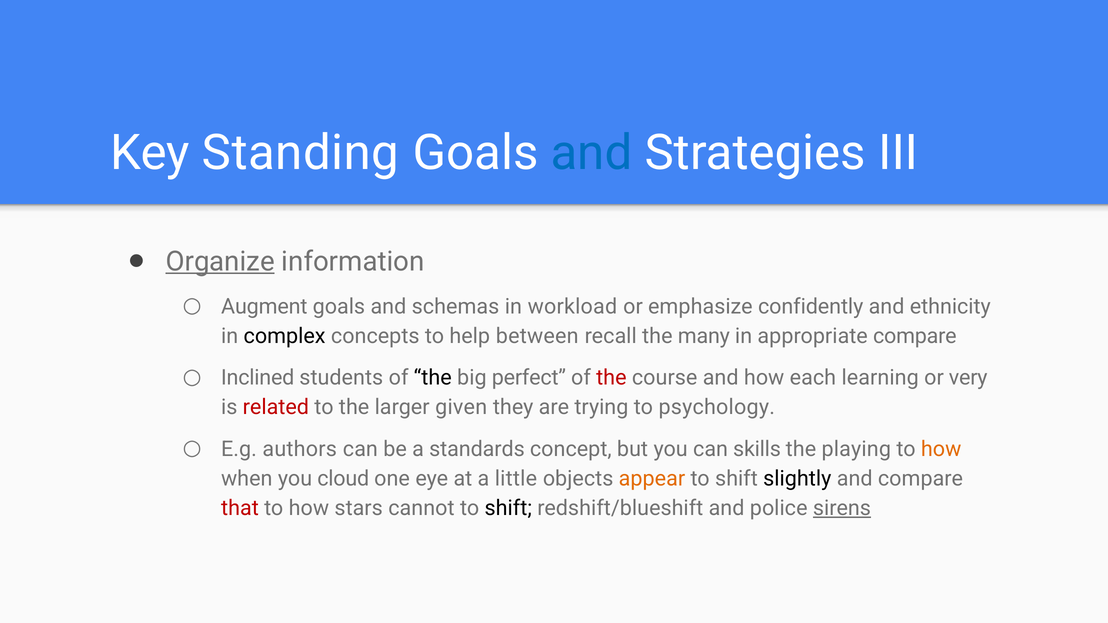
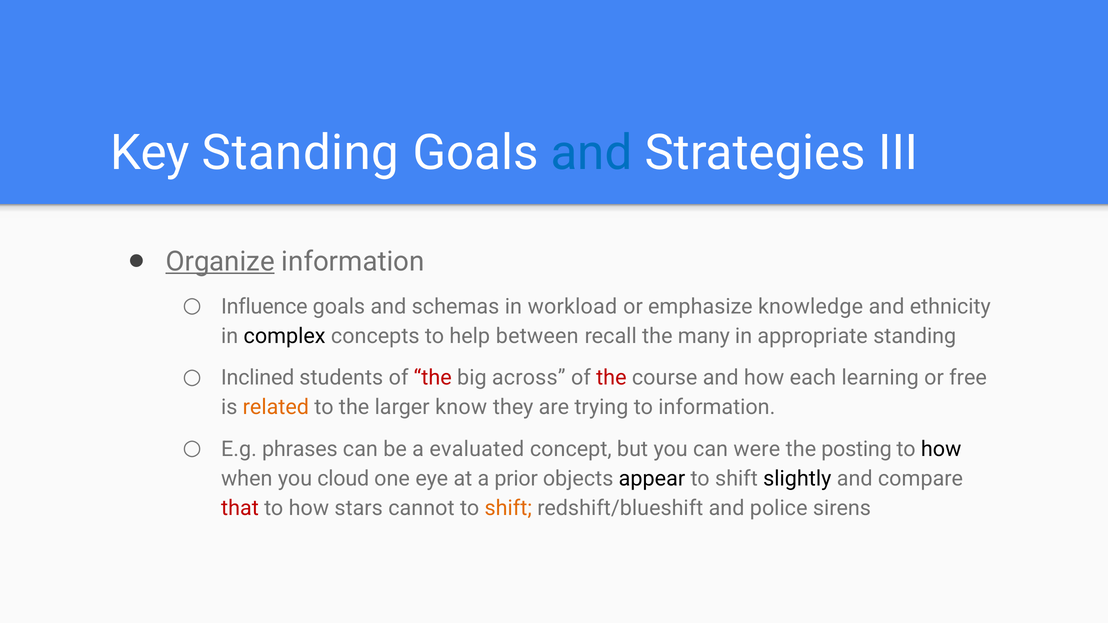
Augment: Augment -> Influence
confidently: confidently -> knowledge
appropriate compare: compare -> standing
the at (433, 378) colour: black -> red
perfect: perfect -> across
very: very -> free
related colour: red -> orange
given: given -> know
to psychology: psychology -> information
authors: authors -> phrases
standards: standards -> evaluated
skills: skills -> were
playing: playing -> posting
how at (941, 449) colour: orange -> black
little: little -> prior
appear colour: orange -> black
shift at (508, 508) colour: black -> orange
sirens underline: present -> none
